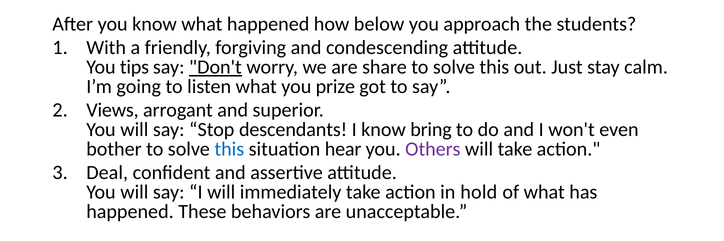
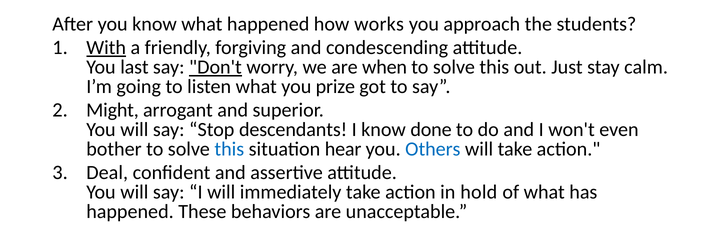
below: below -> works
With underline: none -> present
tips: tips -> last
share: share -> when
Views: Views -> Might
bring: bring -> done
Others colour: purple -> blue
